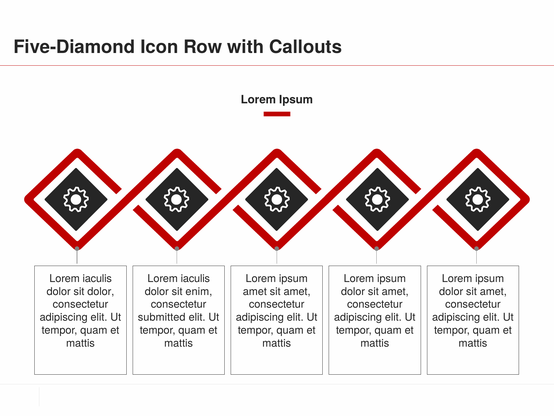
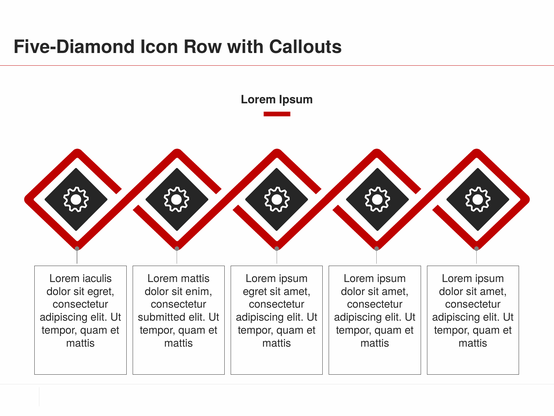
iaculis at (195, 278): iaculis -> mattis
sit dolor: dolor -> egret
amet at (255, 291): amet -> egret
